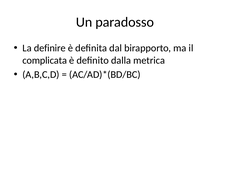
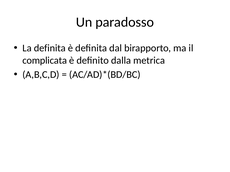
La definire: definire -> definita
